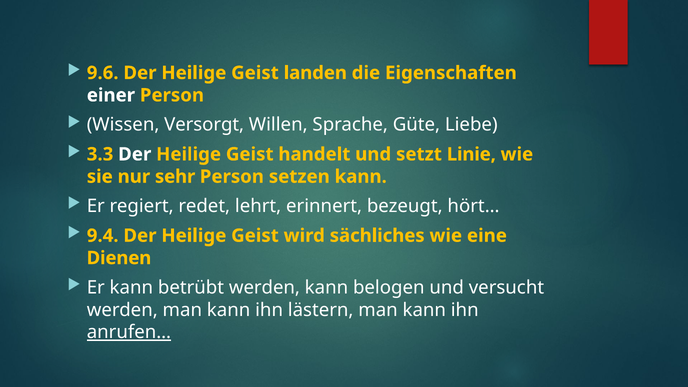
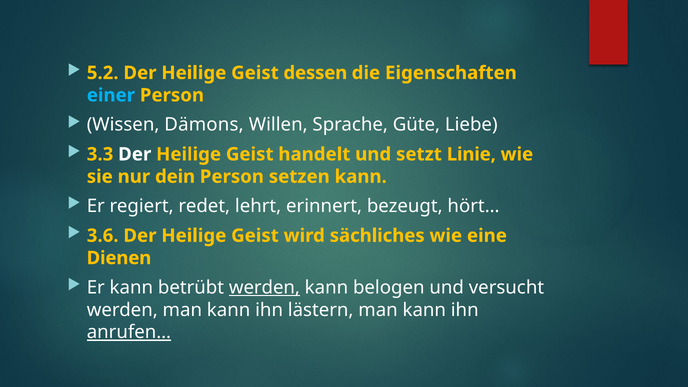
9.6: 9.6 -> 5.2
landen: landen -> dessen
einer colour: white -> light blue
Versorgt: Versorgt -> Dämons
sehr: sehr -> dein
9.4: 9.4 -> 3.6
werden at (264, 288) underline: none -> present
